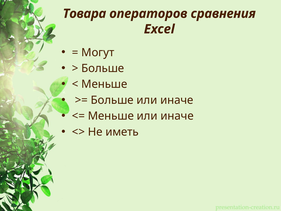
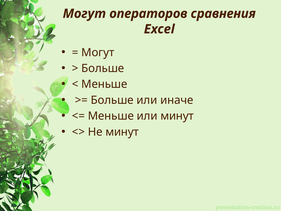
Товара at (84, 14): Товара -> Могут
Меньше или иначе: иначе -> минут
Не иметь: иметь -> минут
